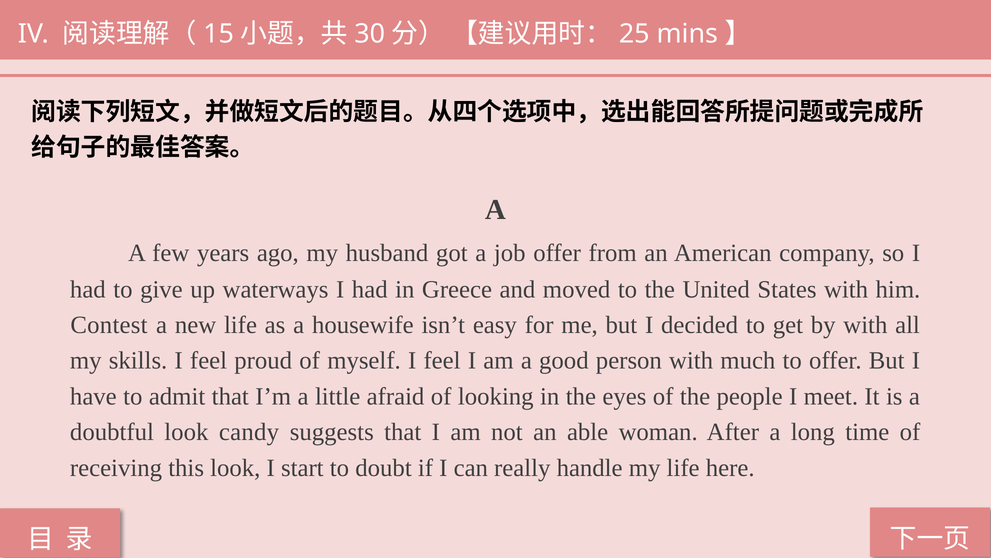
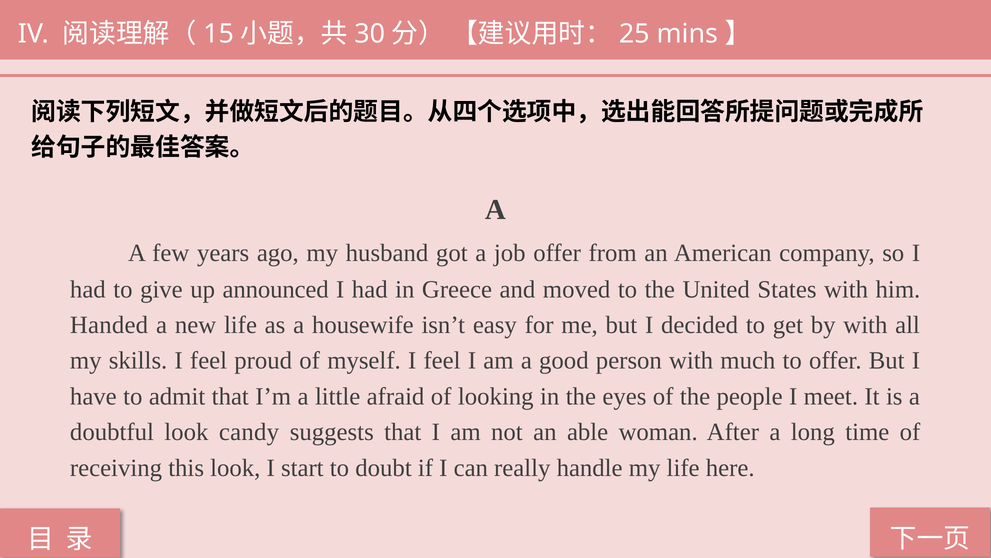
waterways: waterways -> announced
Contest: Contest -> Handed
